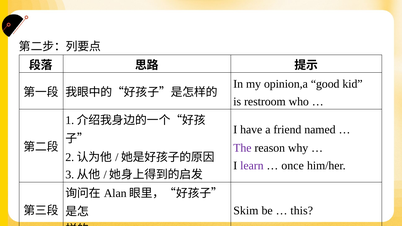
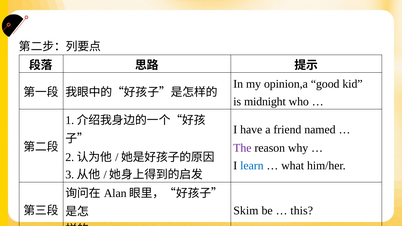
restroom: restroom -> midnight
learn colour: purple -> blue
once: once -> what
